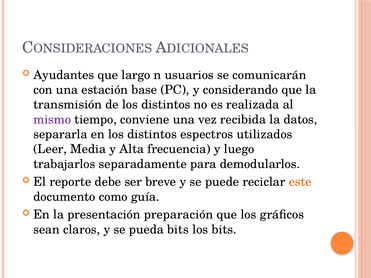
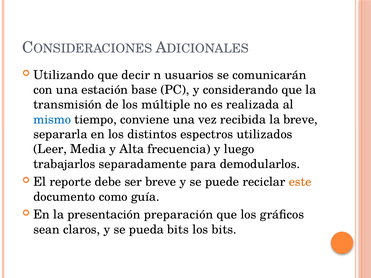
Ayudantes: Ayudantes -> Utilizando
largo: largo -> decir
de los distintos: distintos -> múltiple
mismo colour: purple -> blue
la datos: datos -> breve
